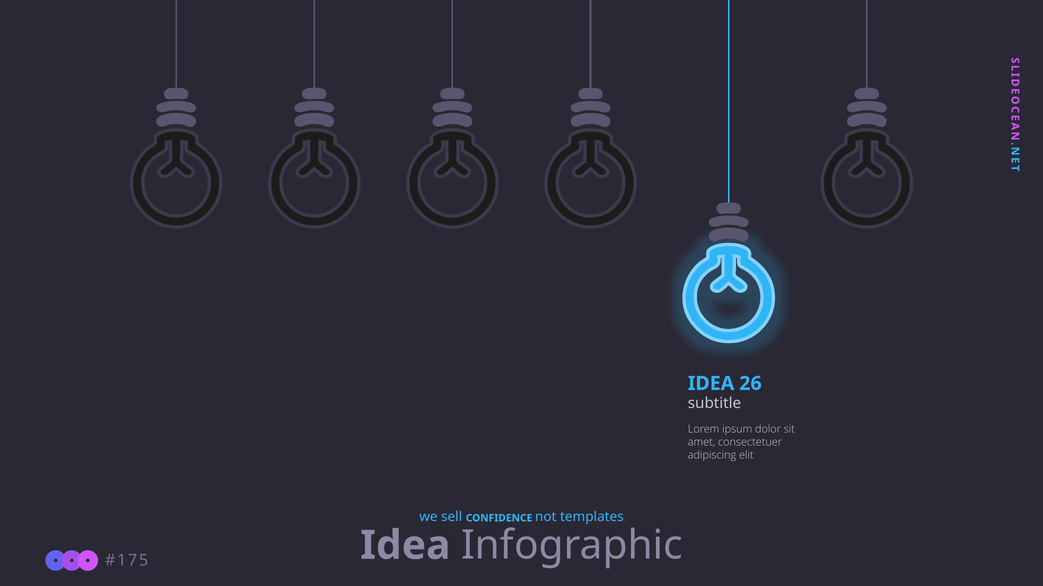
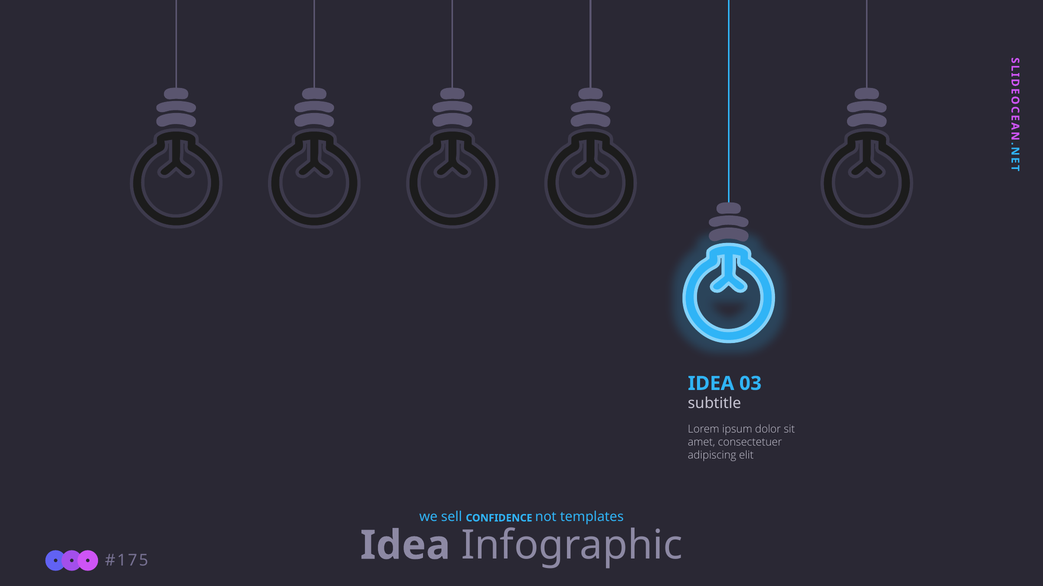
26: 26 -> 03
